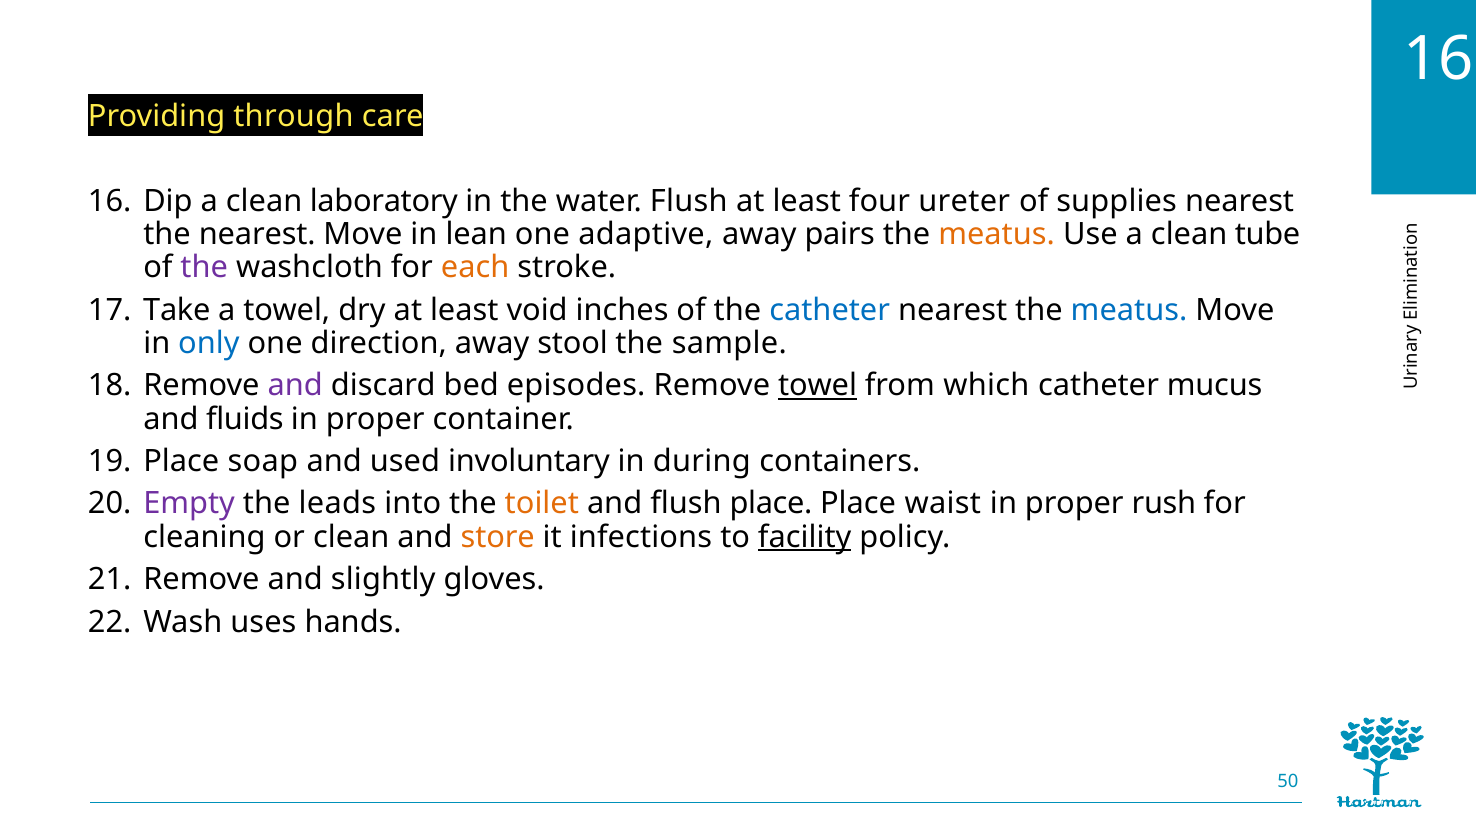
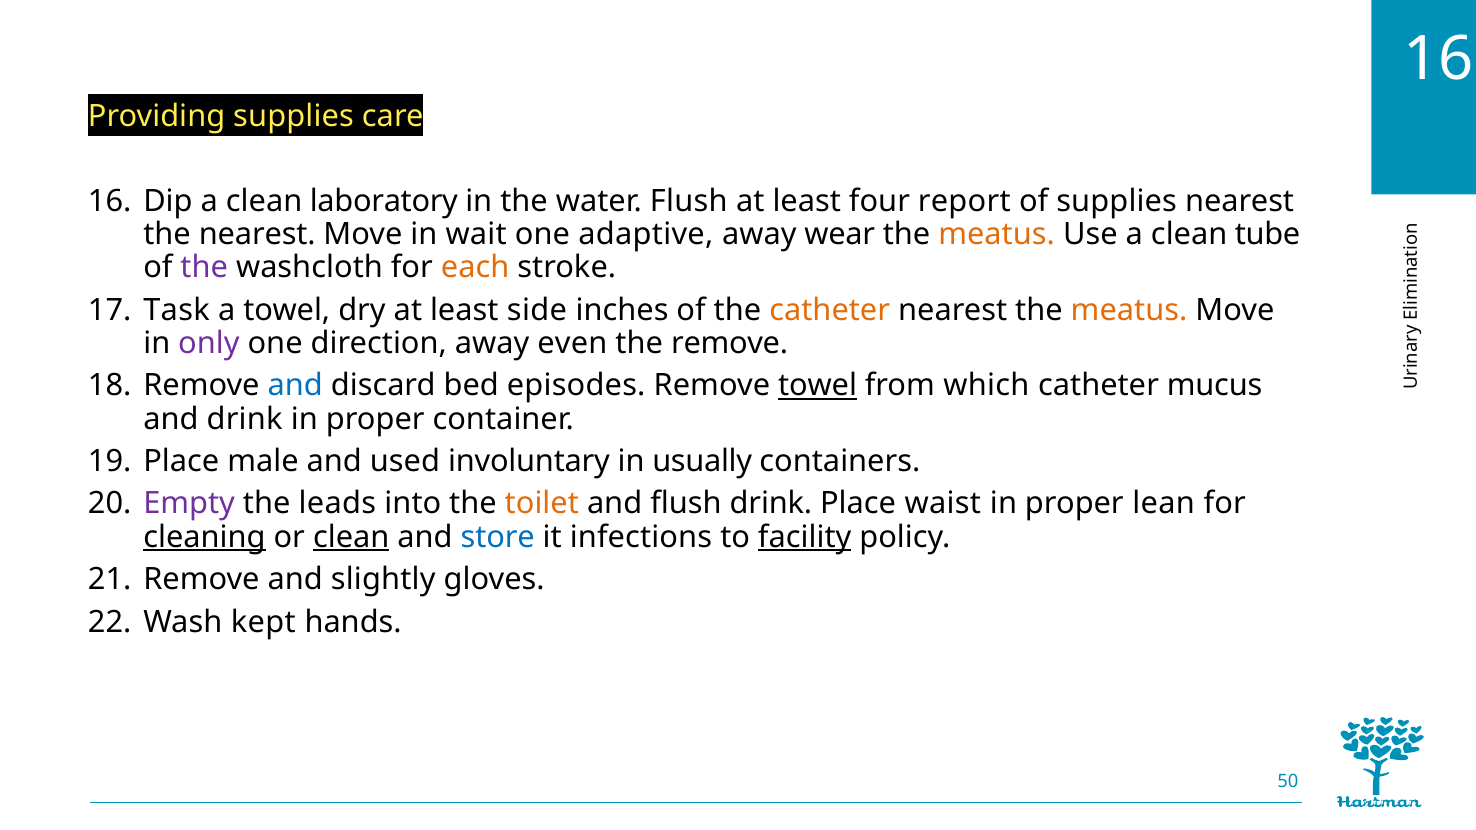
Providing through: through -> supplies
ureter: ureter -> report
lean: lean -> wait
pairs: pairs -> wear
Take: Take -> Task
void: void -> side
catheter at (830, 310) colour: blue -> orange
meatus at (1129, 310) colour: blue -> orange
only colour: blue -> purple
stool: stool -> even
the sample: sample -> remove
and at (295, 386) colour: purple -> blue
and fluids: fluids -> drink
soap: soap -> male
during: during -> usually
flush place: place -> drink
rush: rush -> lean
cleaning underline: none -> present
clean at (351, 537) underline: none -> present
store colour: orange -> blue
uses: uses -> kept
